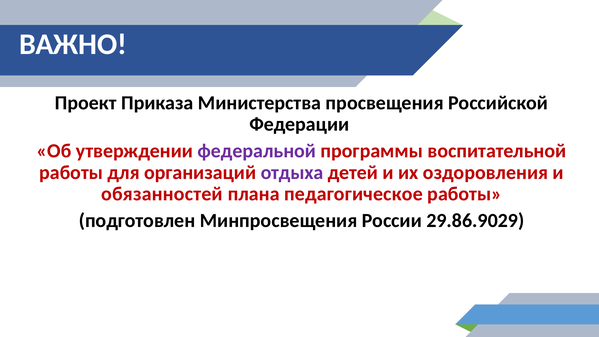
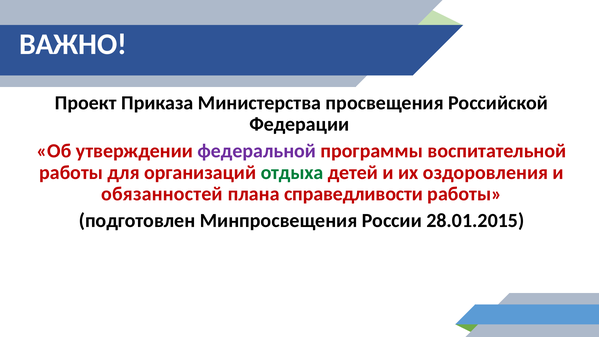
отдыха colour: purple -> green
педагогическое: педагогическое -> справедливости
29.86.9029: 29.86.9029 -> 28.01.2015
